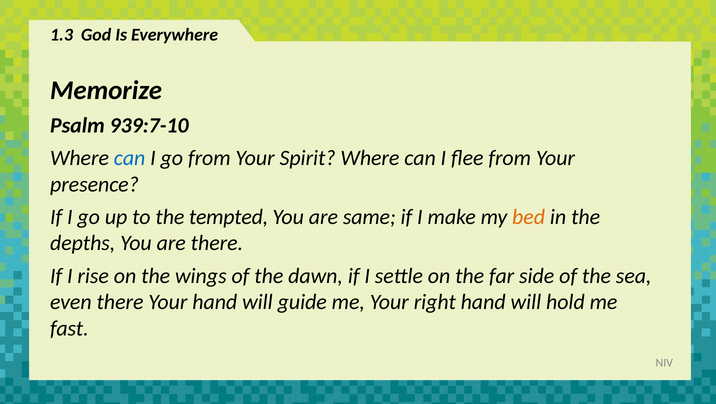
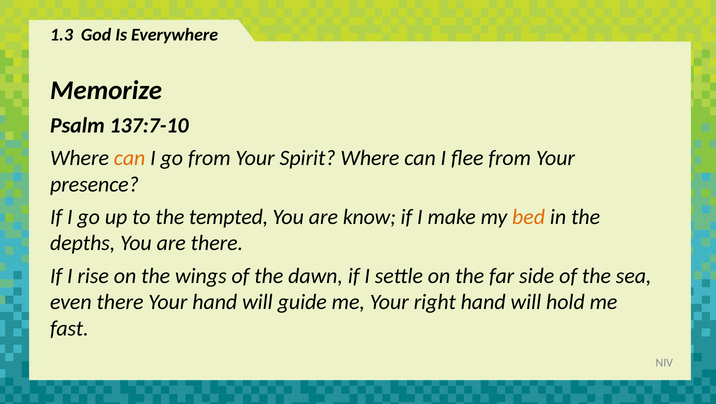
939:7-10: 939:7-10 -> 137:7-10
can at (130, 158) colour: blue -> orange
same: same -> know
